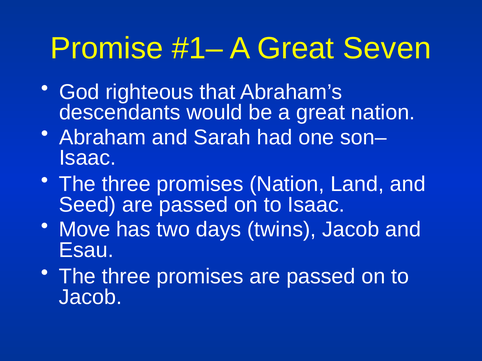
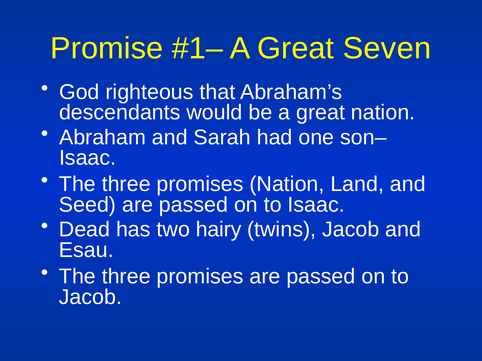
Move: Move -> Dead
days: days -> hairy
